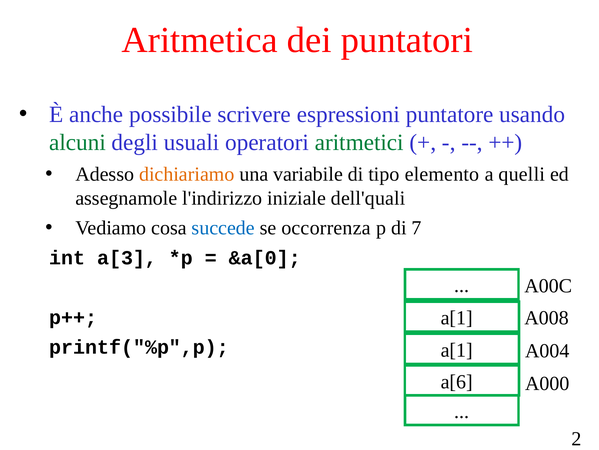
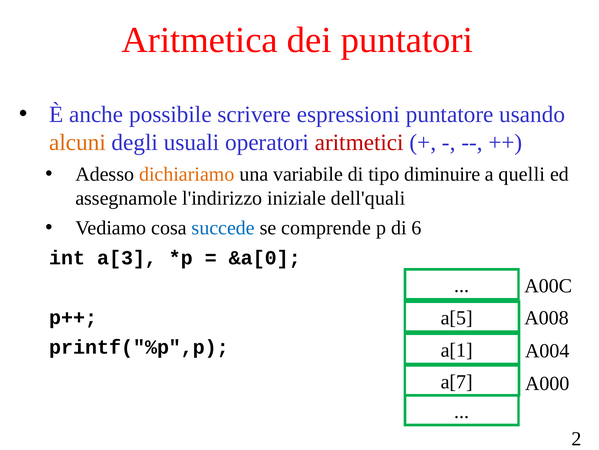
alcuni colour: green -> orange
aritmetici colour: green -> red
elemento: elemento -> diminuire
occorrenza: occorrenza -> comprende
7: 7 -> 6
a[1 at (457, 317): a[1 -> a[5
a[6: a[6 -> a[7
